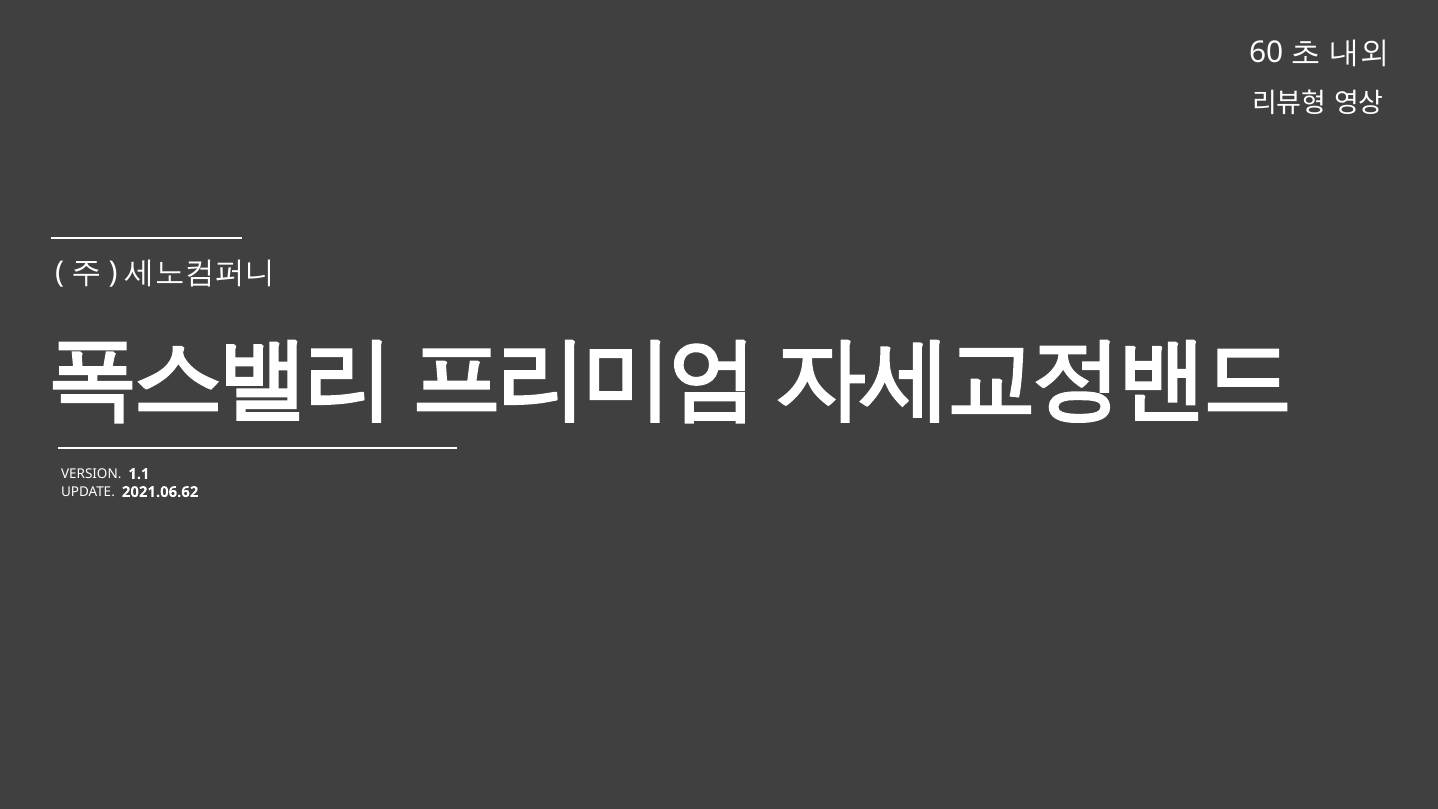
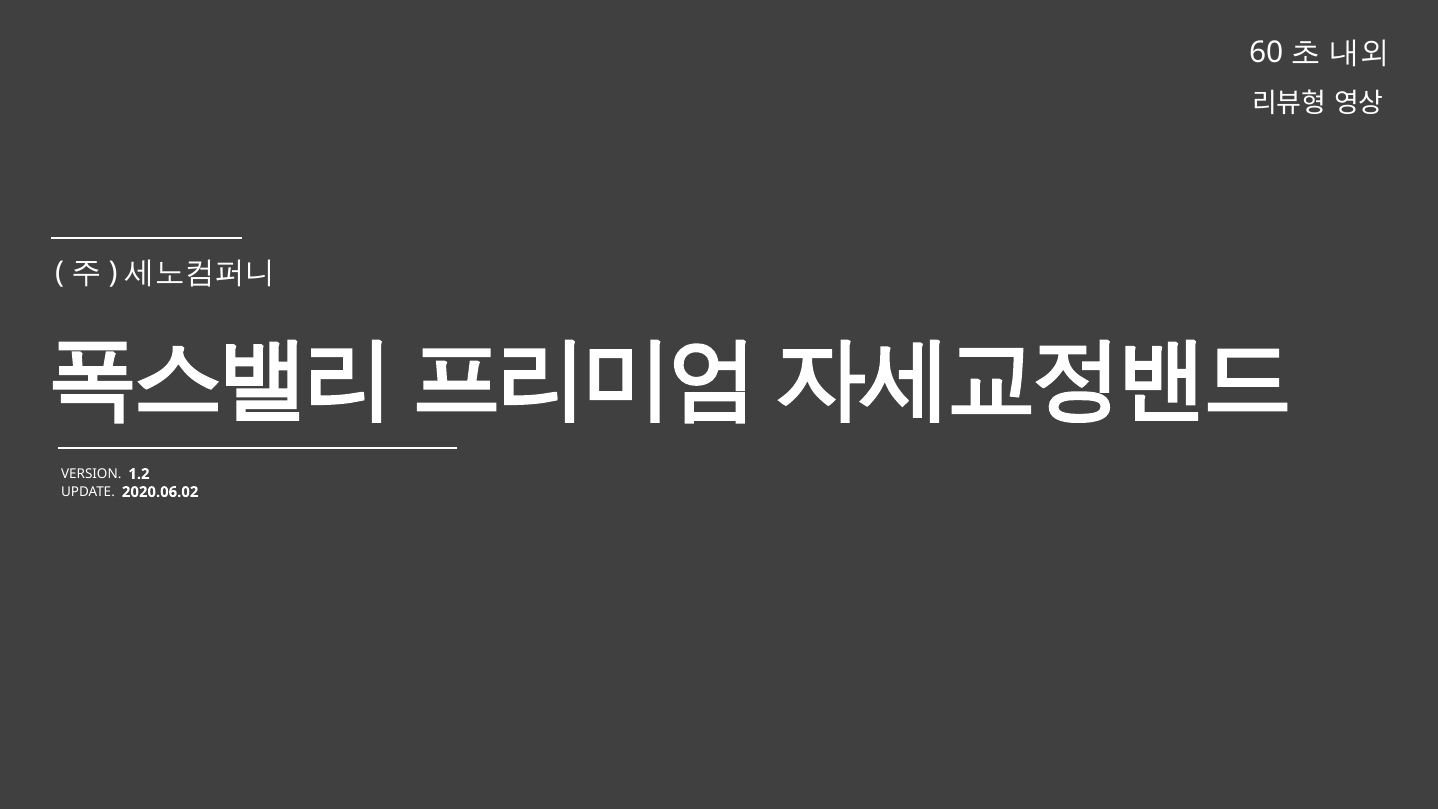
1.1: 1.1 -> 1.2
2021.06.62: 2021.06.62 -> 2020.06.02
